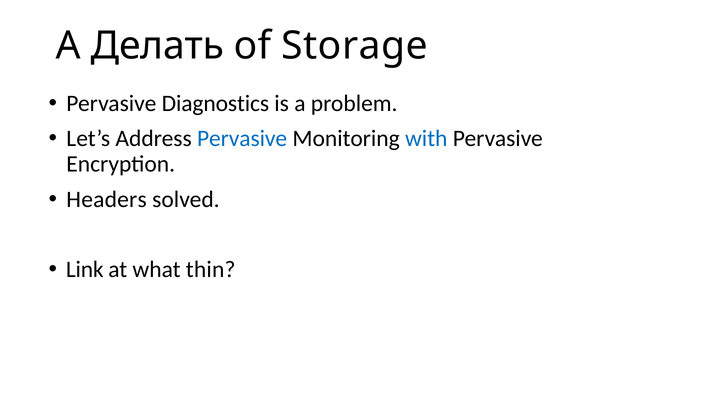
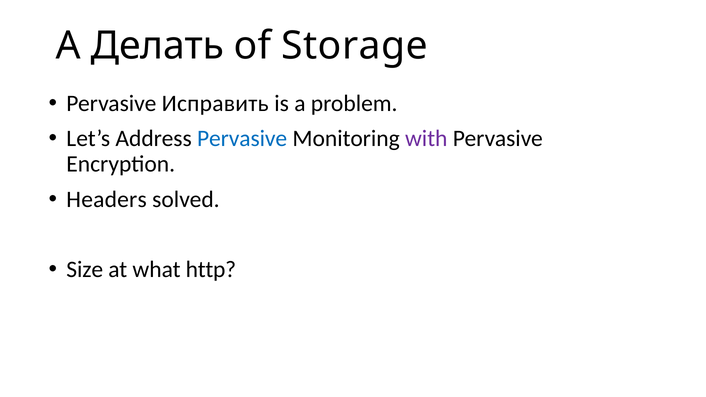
Diagnostics: Diagnostics -> Исправить
with colour: blue -> purple
Link: Link -> Size
thin: thin -> http
